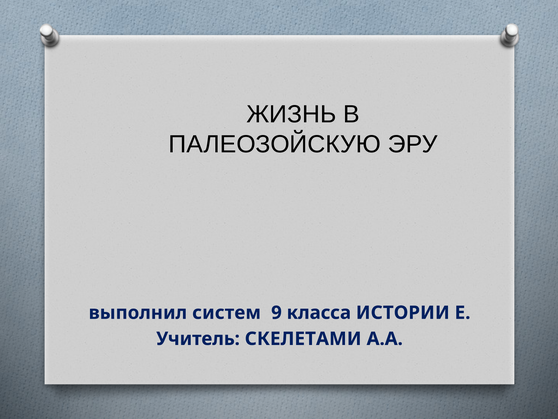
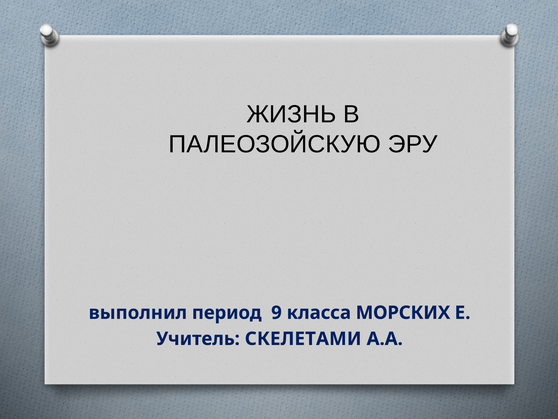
систем: систем -> период
ИСТОРИИ: ИСТОРИИ -> МОРСКИХ
